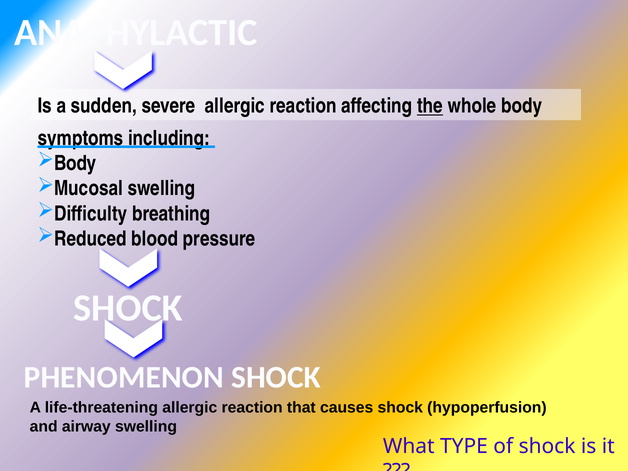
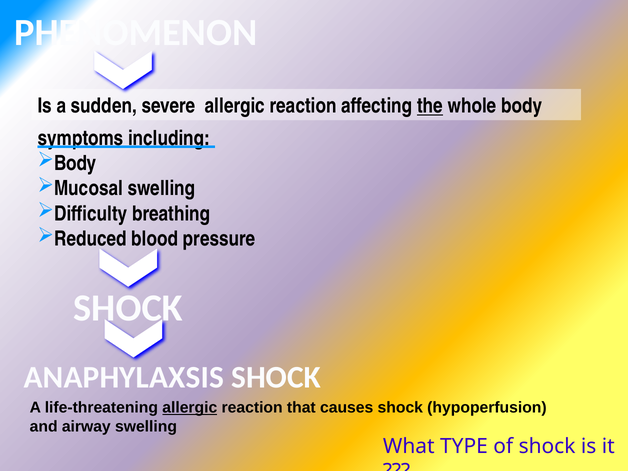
ANAPHYLACTIC: ANAPHYLACTIC -> PHENOMENON
PHENOMENON: PHENOMENON -> ANAPHYLAXSIS
allergic at (190, 408) underline: none -> present
